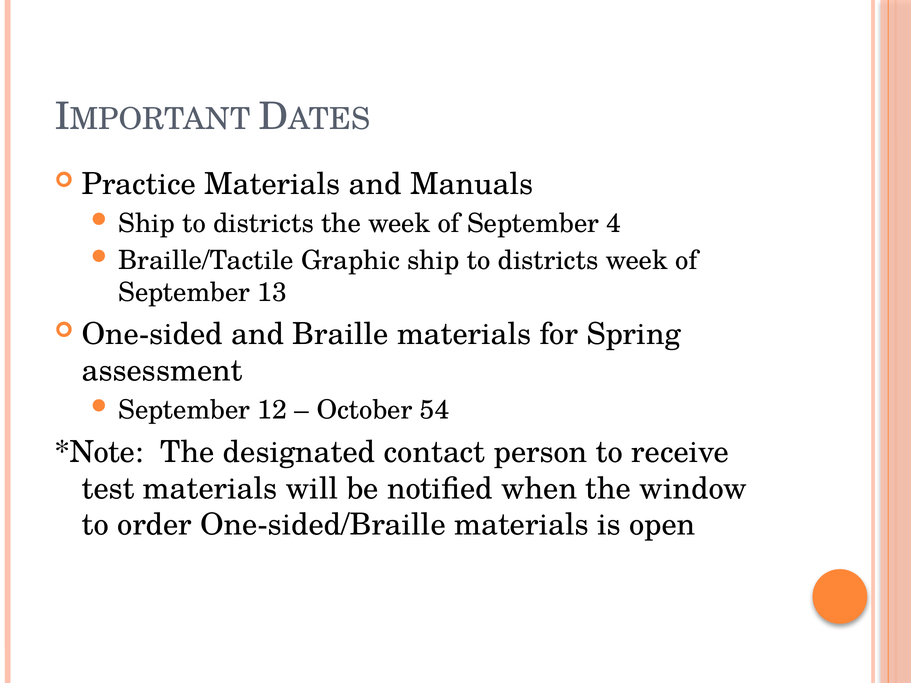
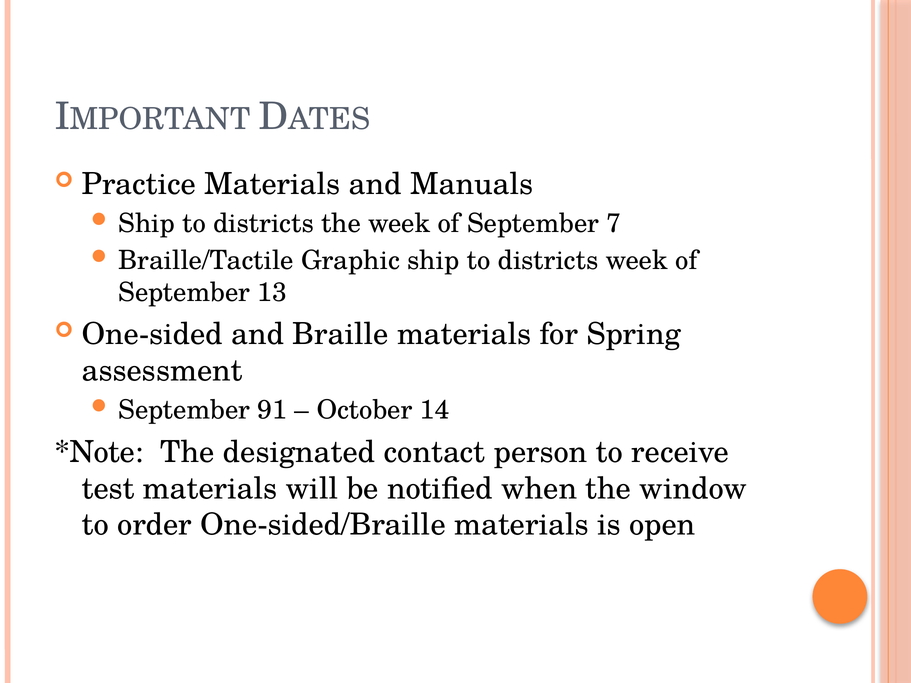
4: 4 -> 7
12: 12 -> 91
54: 54 -> 14
